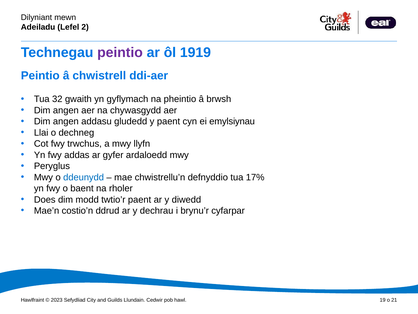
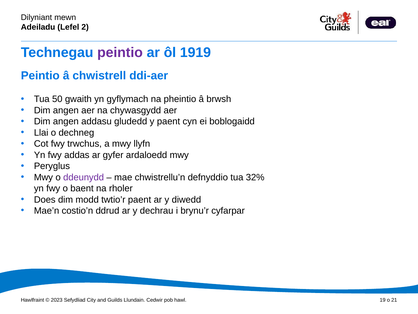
32: 32 -> 50
emylsiynau: emylsiynau -> boblogaidd
ddeunydd colour: blue -> purple
17%: 17% -> 32%
